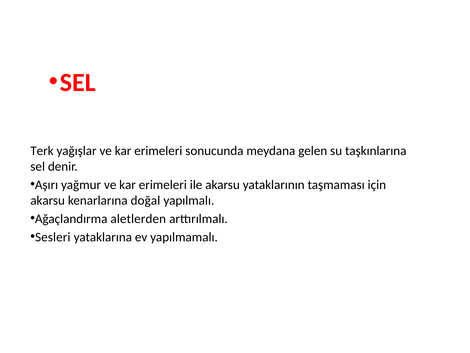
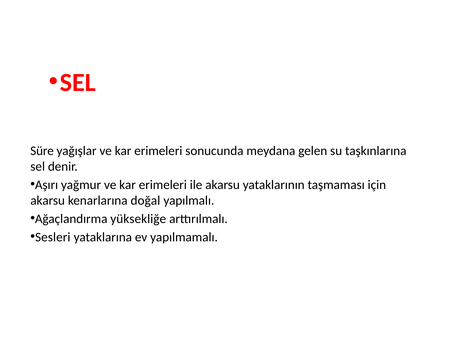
Terk: Terk -> Süre
aletlerden: aletlerden -> yüksekliğe
